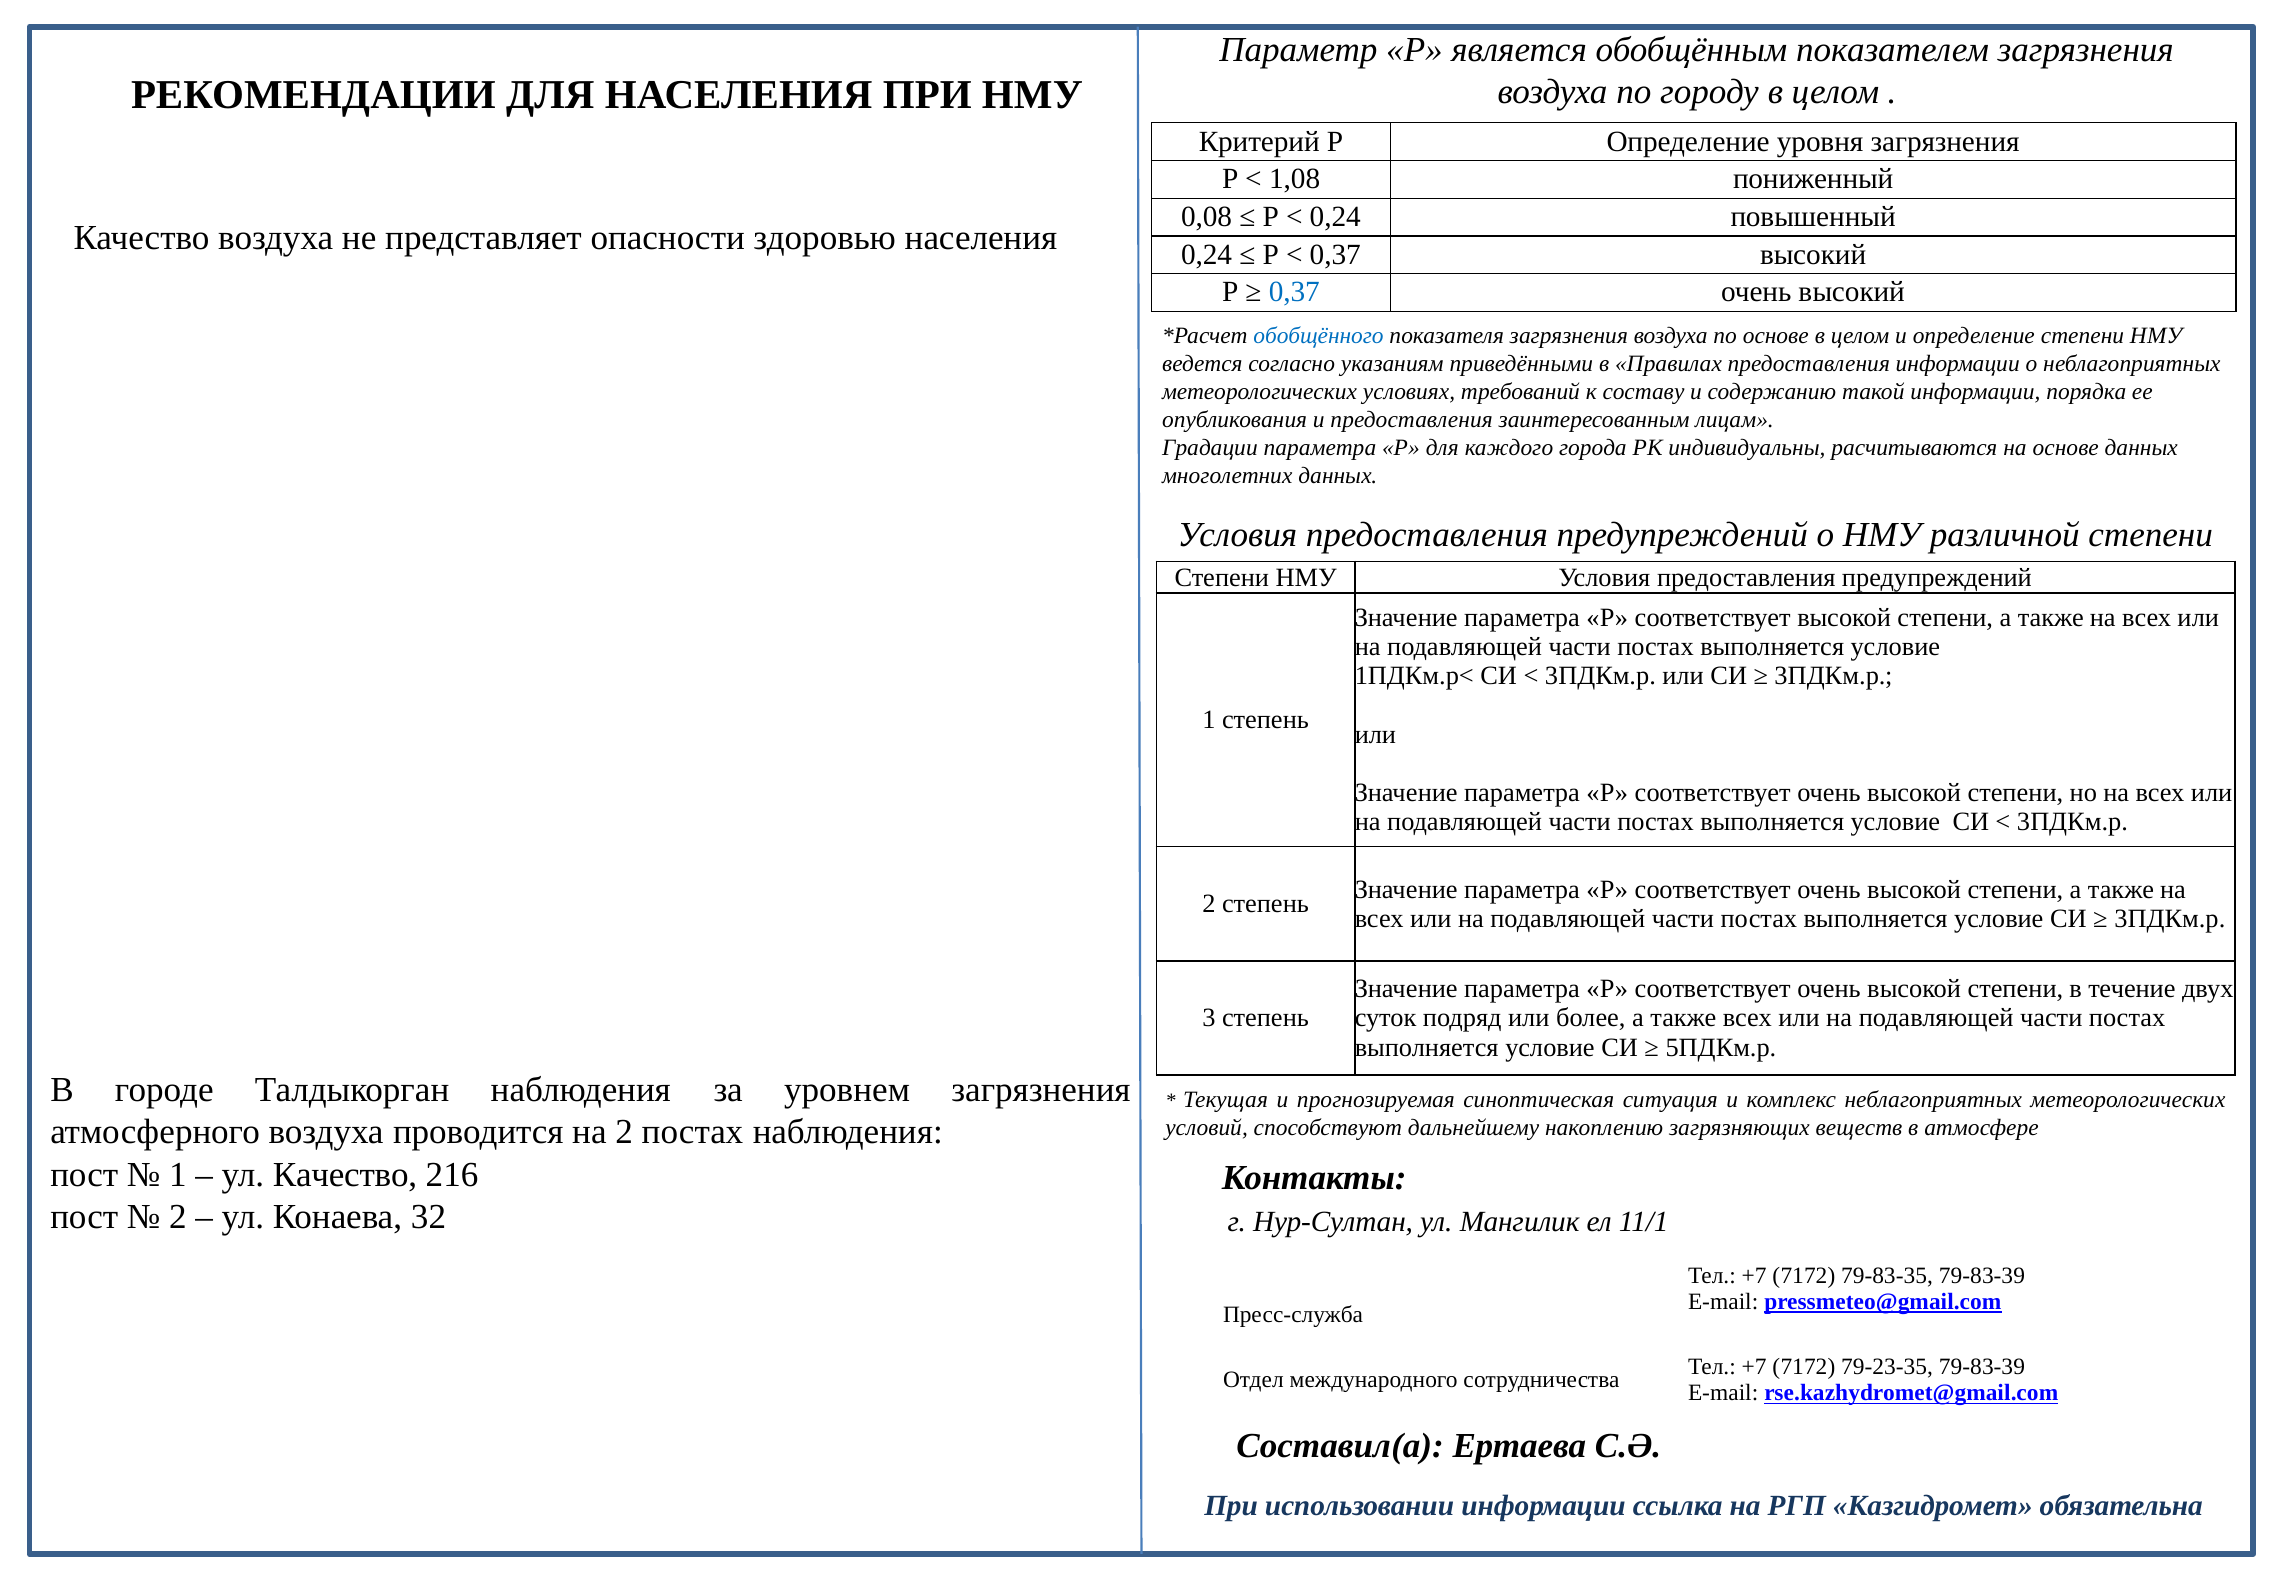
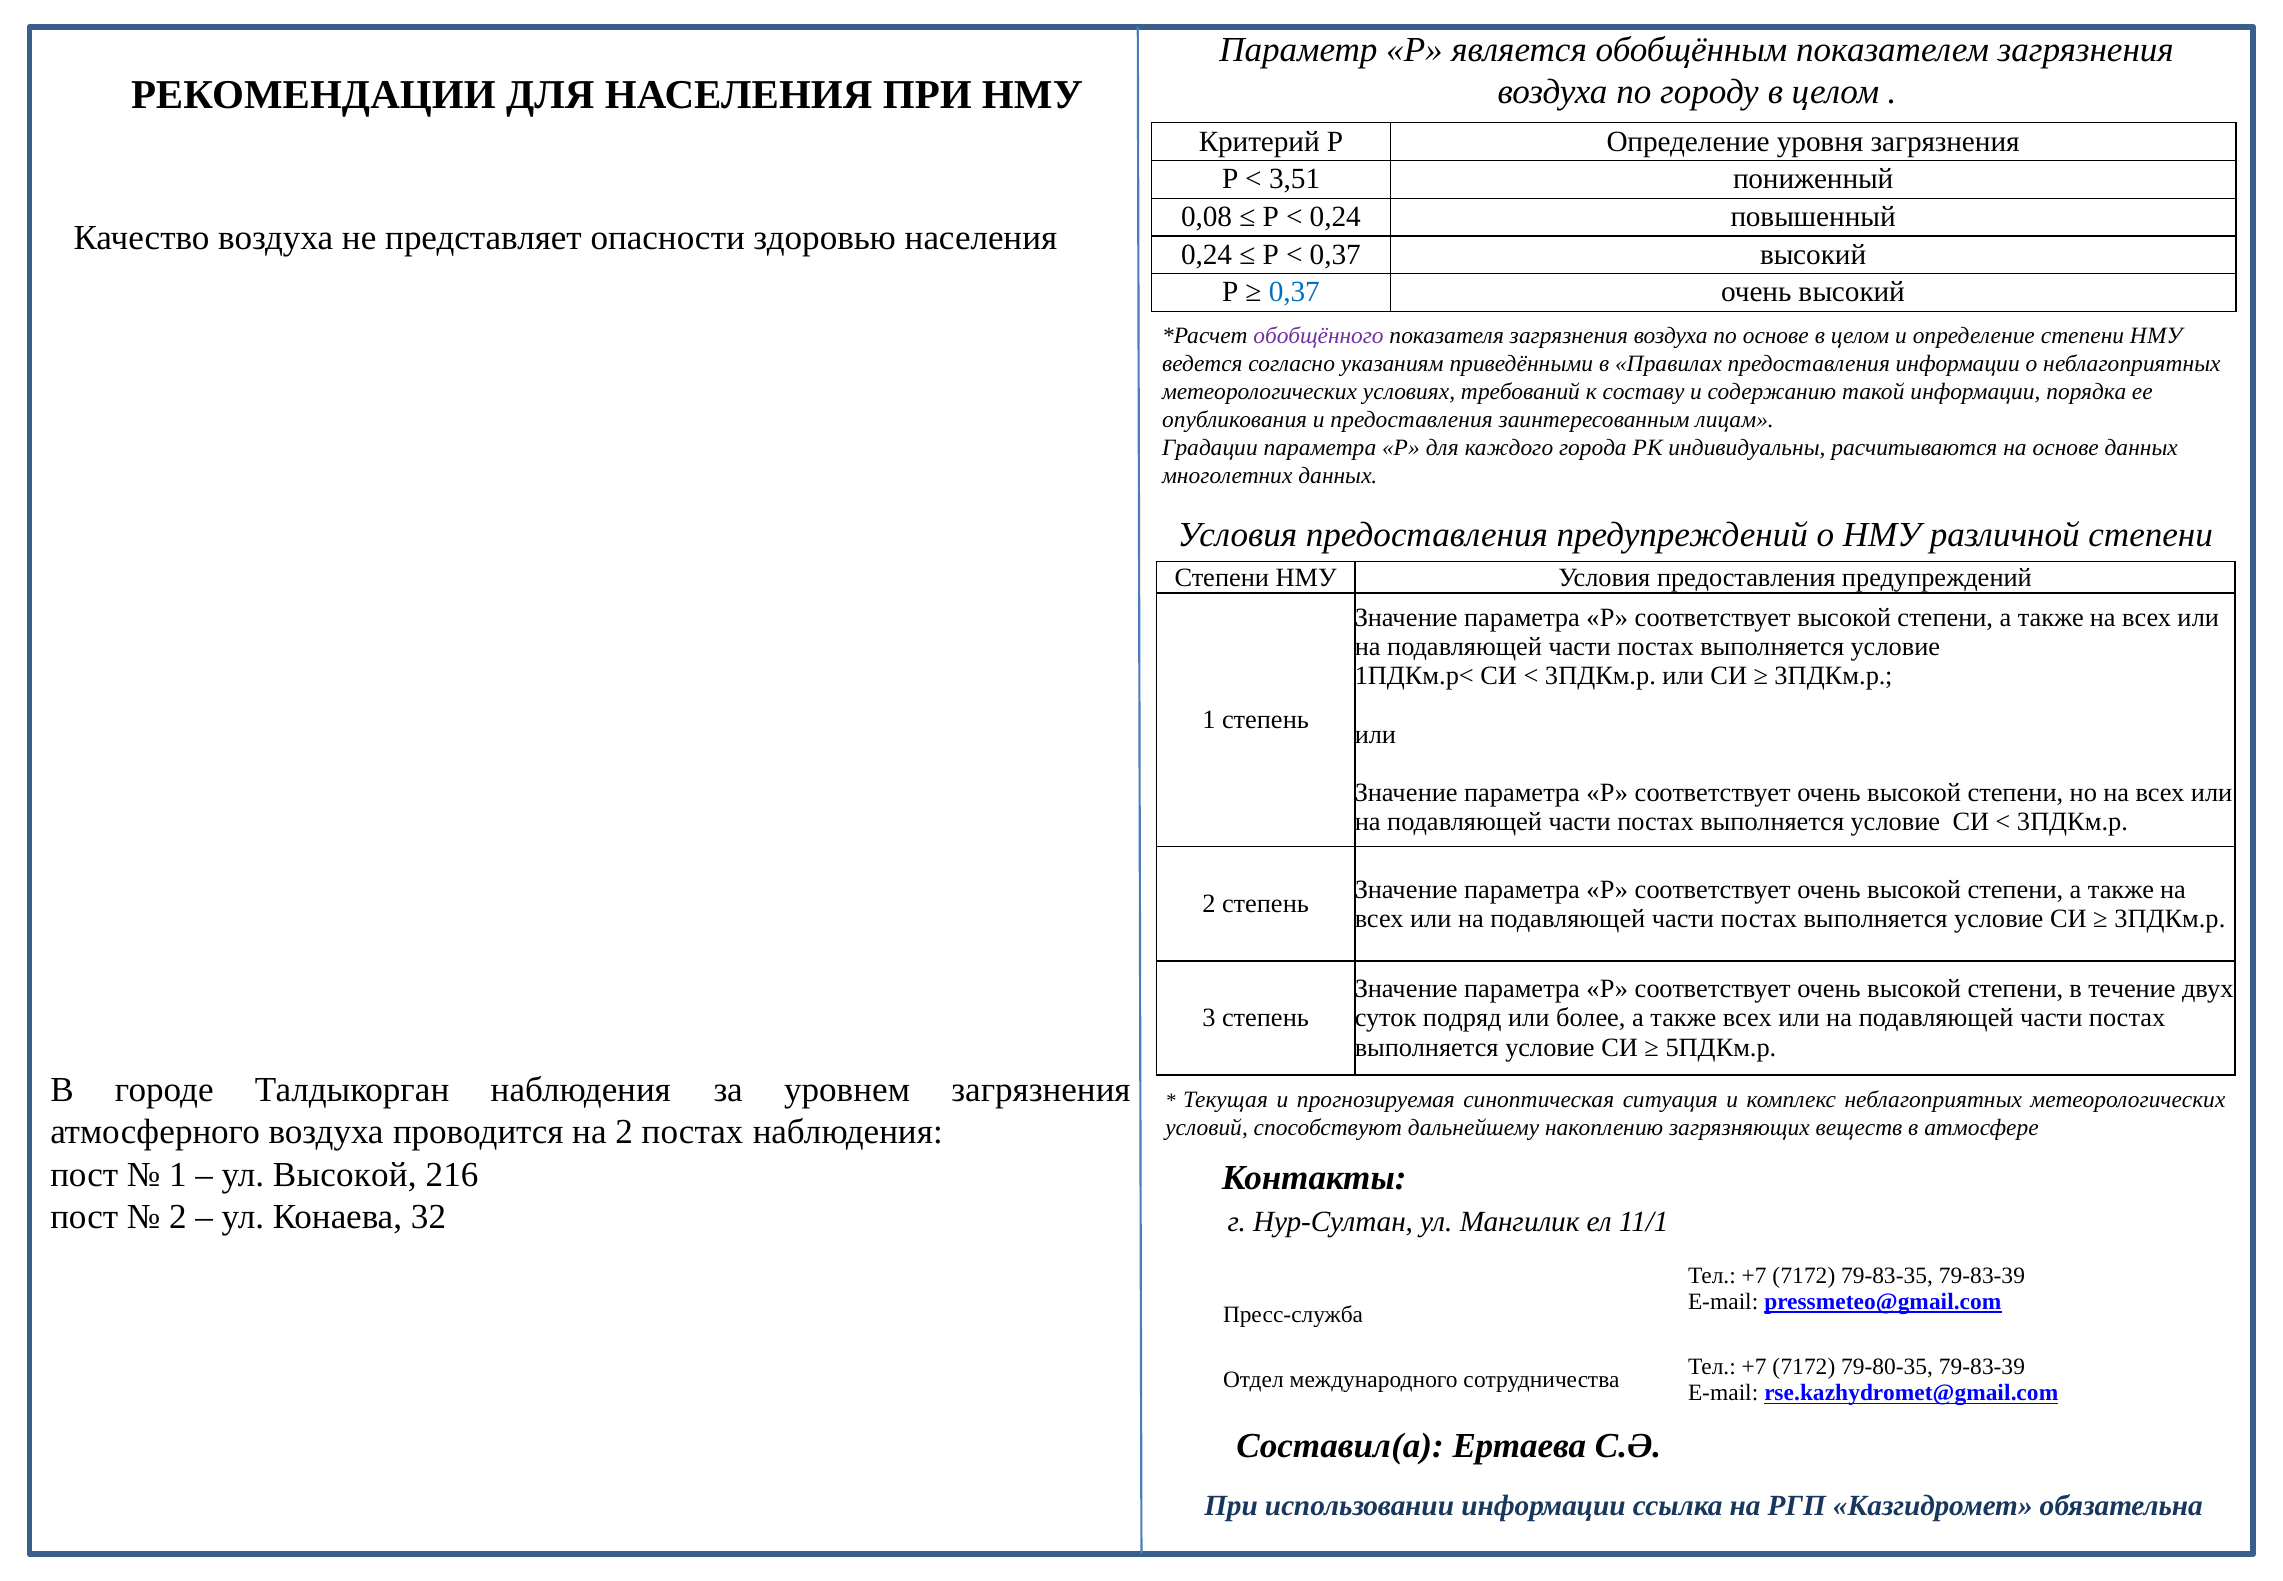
1,08: 1,08 -> 3,51
обобщённого colour: blue -> purple
ул Качество: Качество -> Высокой
79-23-35: 79-23-35 -> 79-80-35
